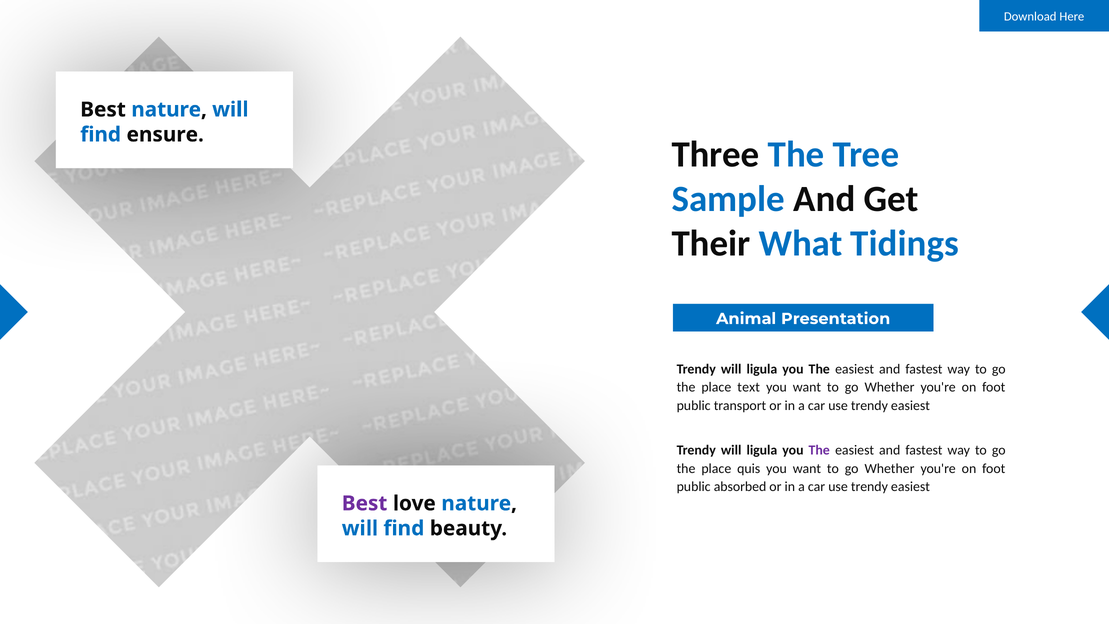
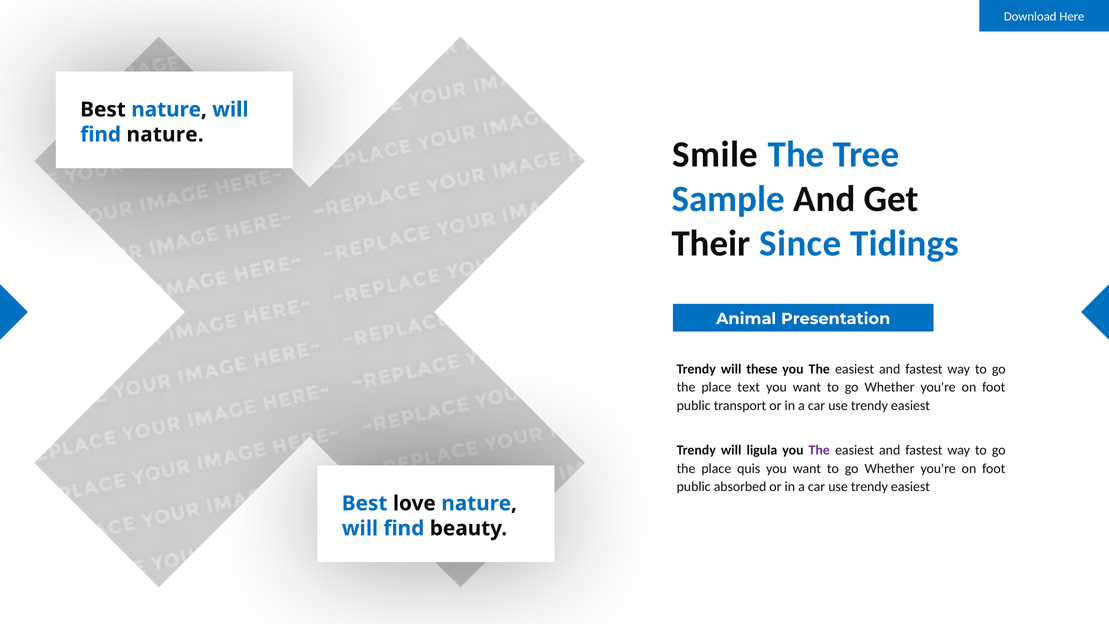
find ensure: ensure -> nature
Three: Three -> Smile
What: What -> Since
ligula at (762, 369): ligula -> these
Best at (365, 503) colour: purple -> blue
